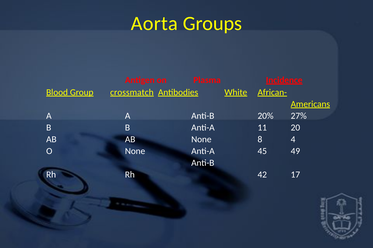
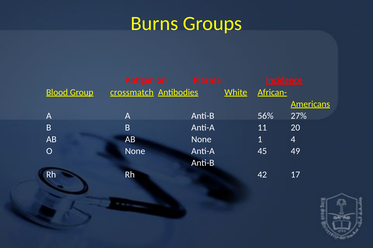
Aorta: Aorta -> Burns
20%: 20% -> 56%
8: 8 -> 1
